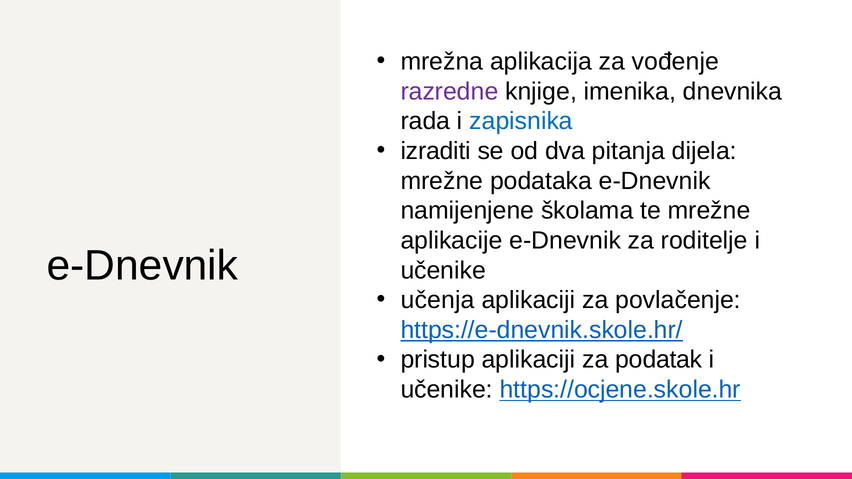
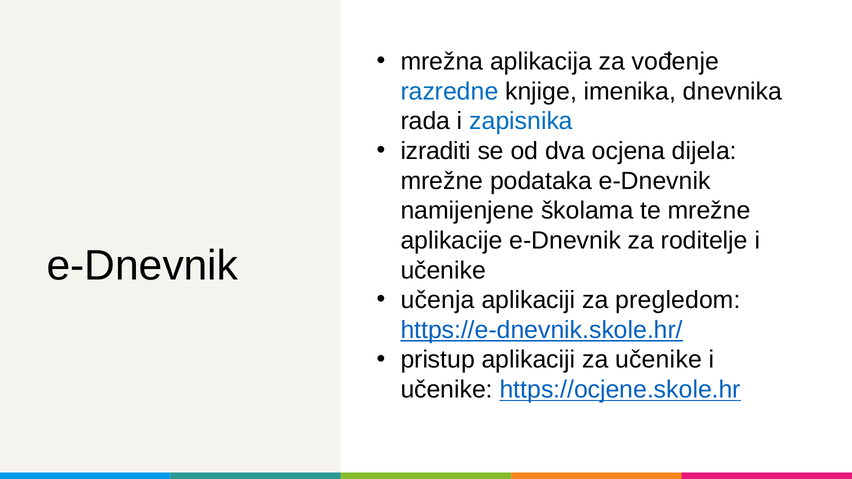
razredne colour: purple -> blue
pitanja: pitanja -> ocjena
povlačenje: povlačenje -> pregledom
za podatak: podatak -> učenike
